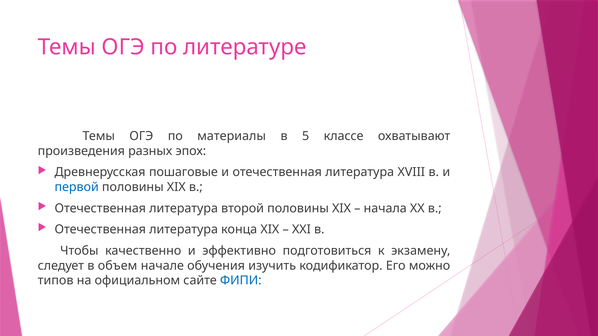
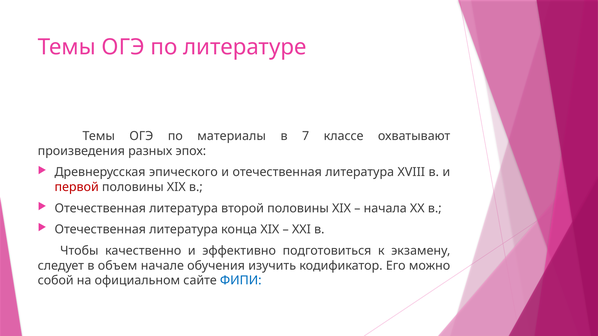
5: 5 -> 7
пошаговые: пошаговые -> эпического
первой colour: blue -> red
типов: типов -> собой
